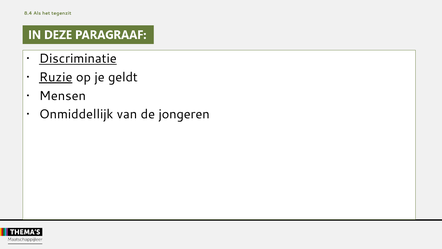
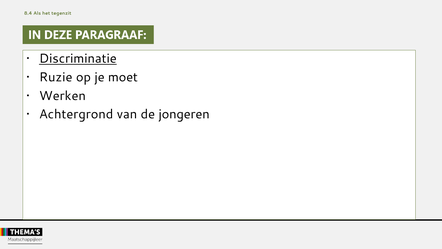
Ruzie underline: present -> none
geldt: geldt -> moet
Mensen: Mensen -> Werken
Onmiddellijk: Onmiddellijk -> Achtergrond
